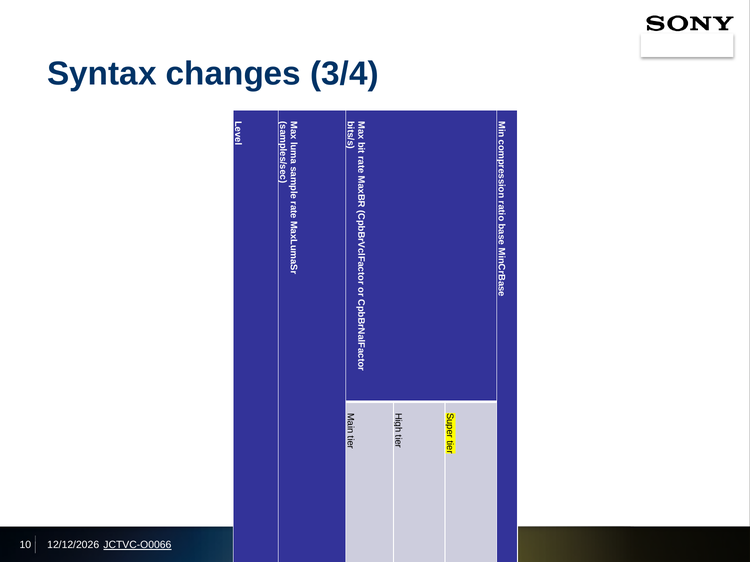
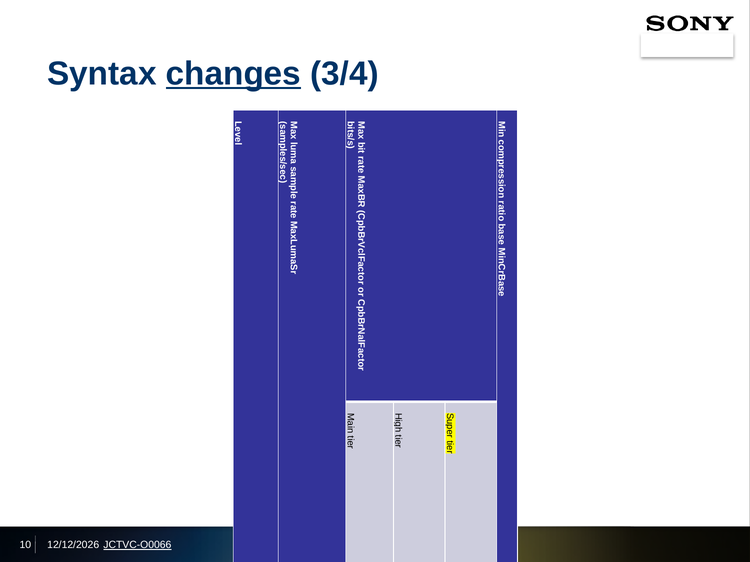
changes underline: none -> present
